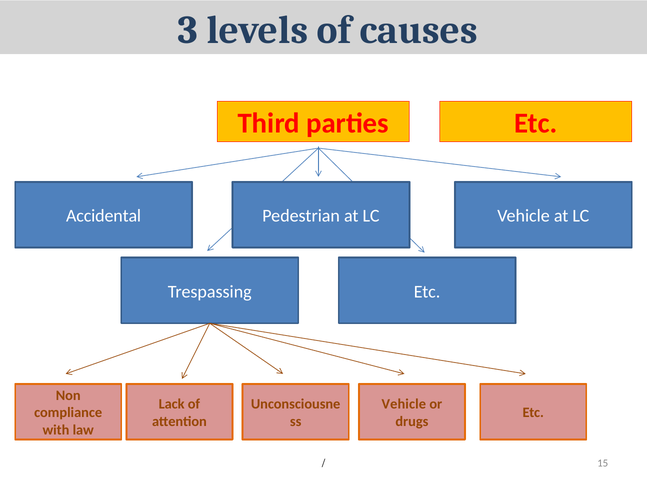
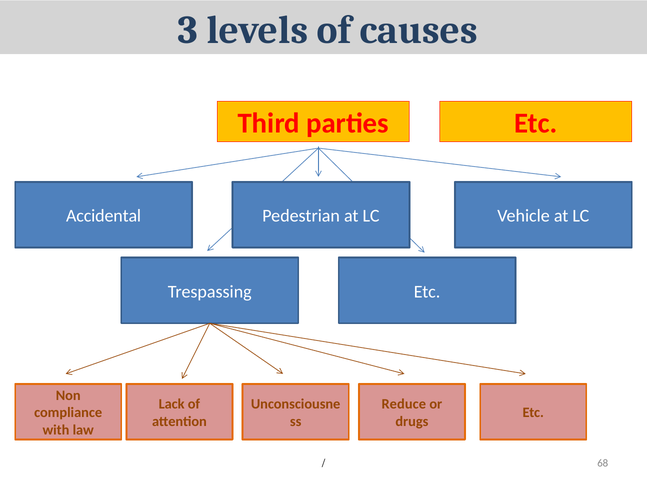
Vehicle at (404, 404): Vehicle -> Reduce
15: 15 -> 68
